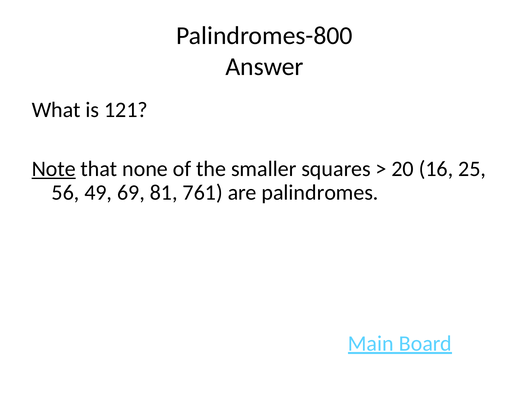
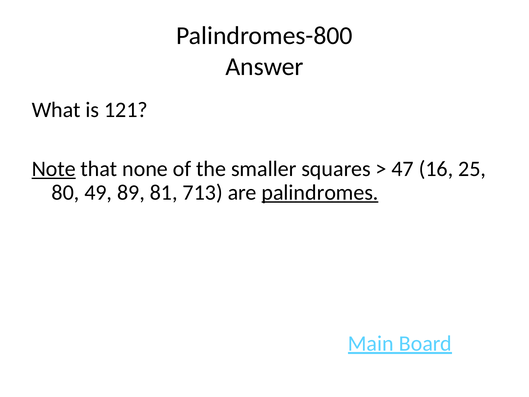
20: 20 -> 47
56: 56 -> 80
69: 69 -> 89
761: 761 -> 713
palindromes underline: none -> present
